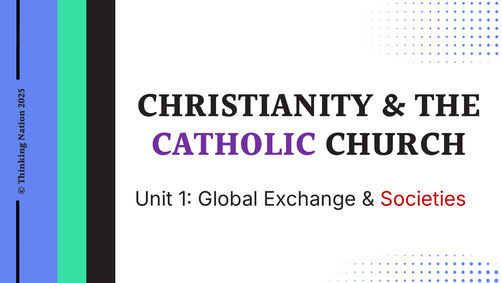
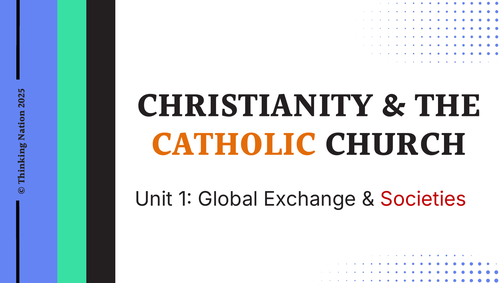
CATHOLIC colour: purple -> orange
